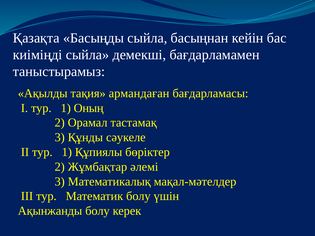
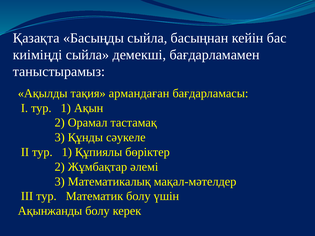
Оның: Оның -> Ақын
